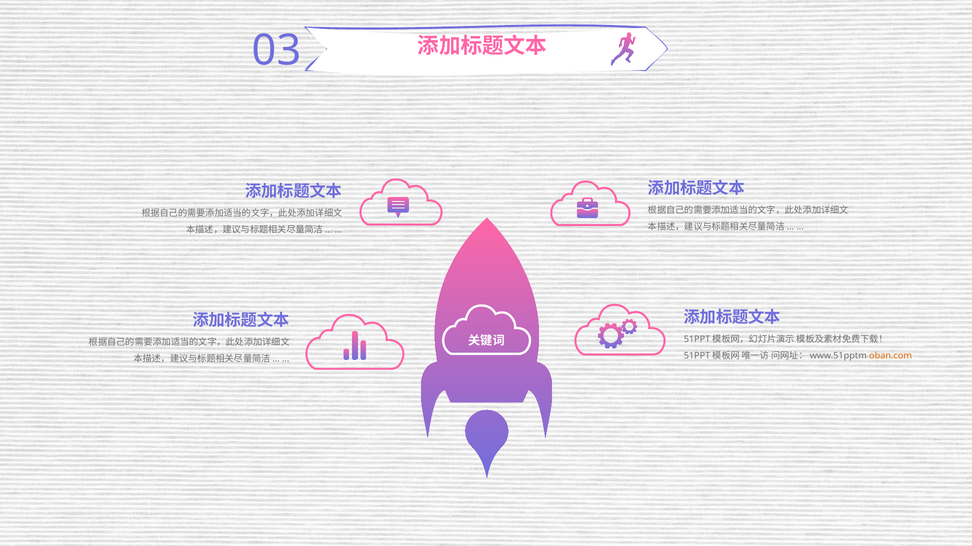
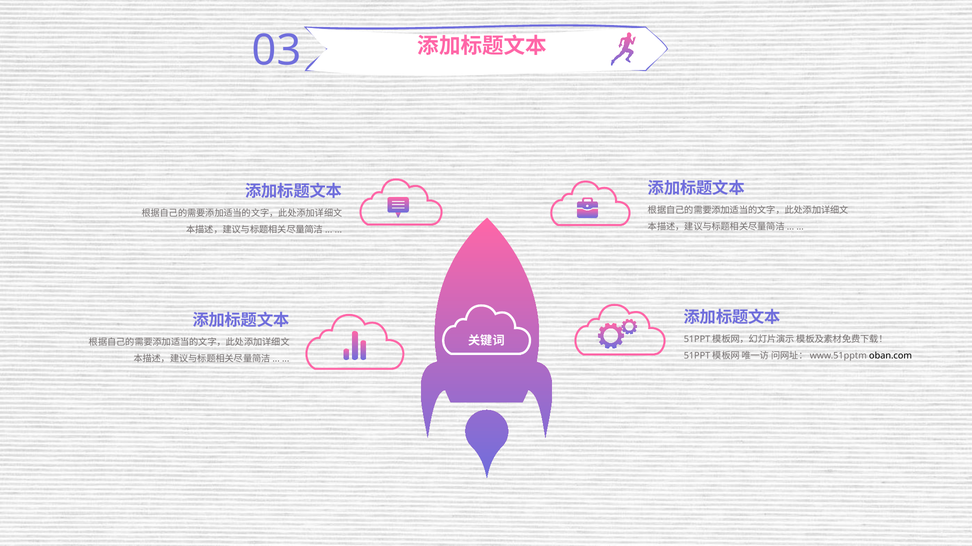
oban.com colour: orange -> black
